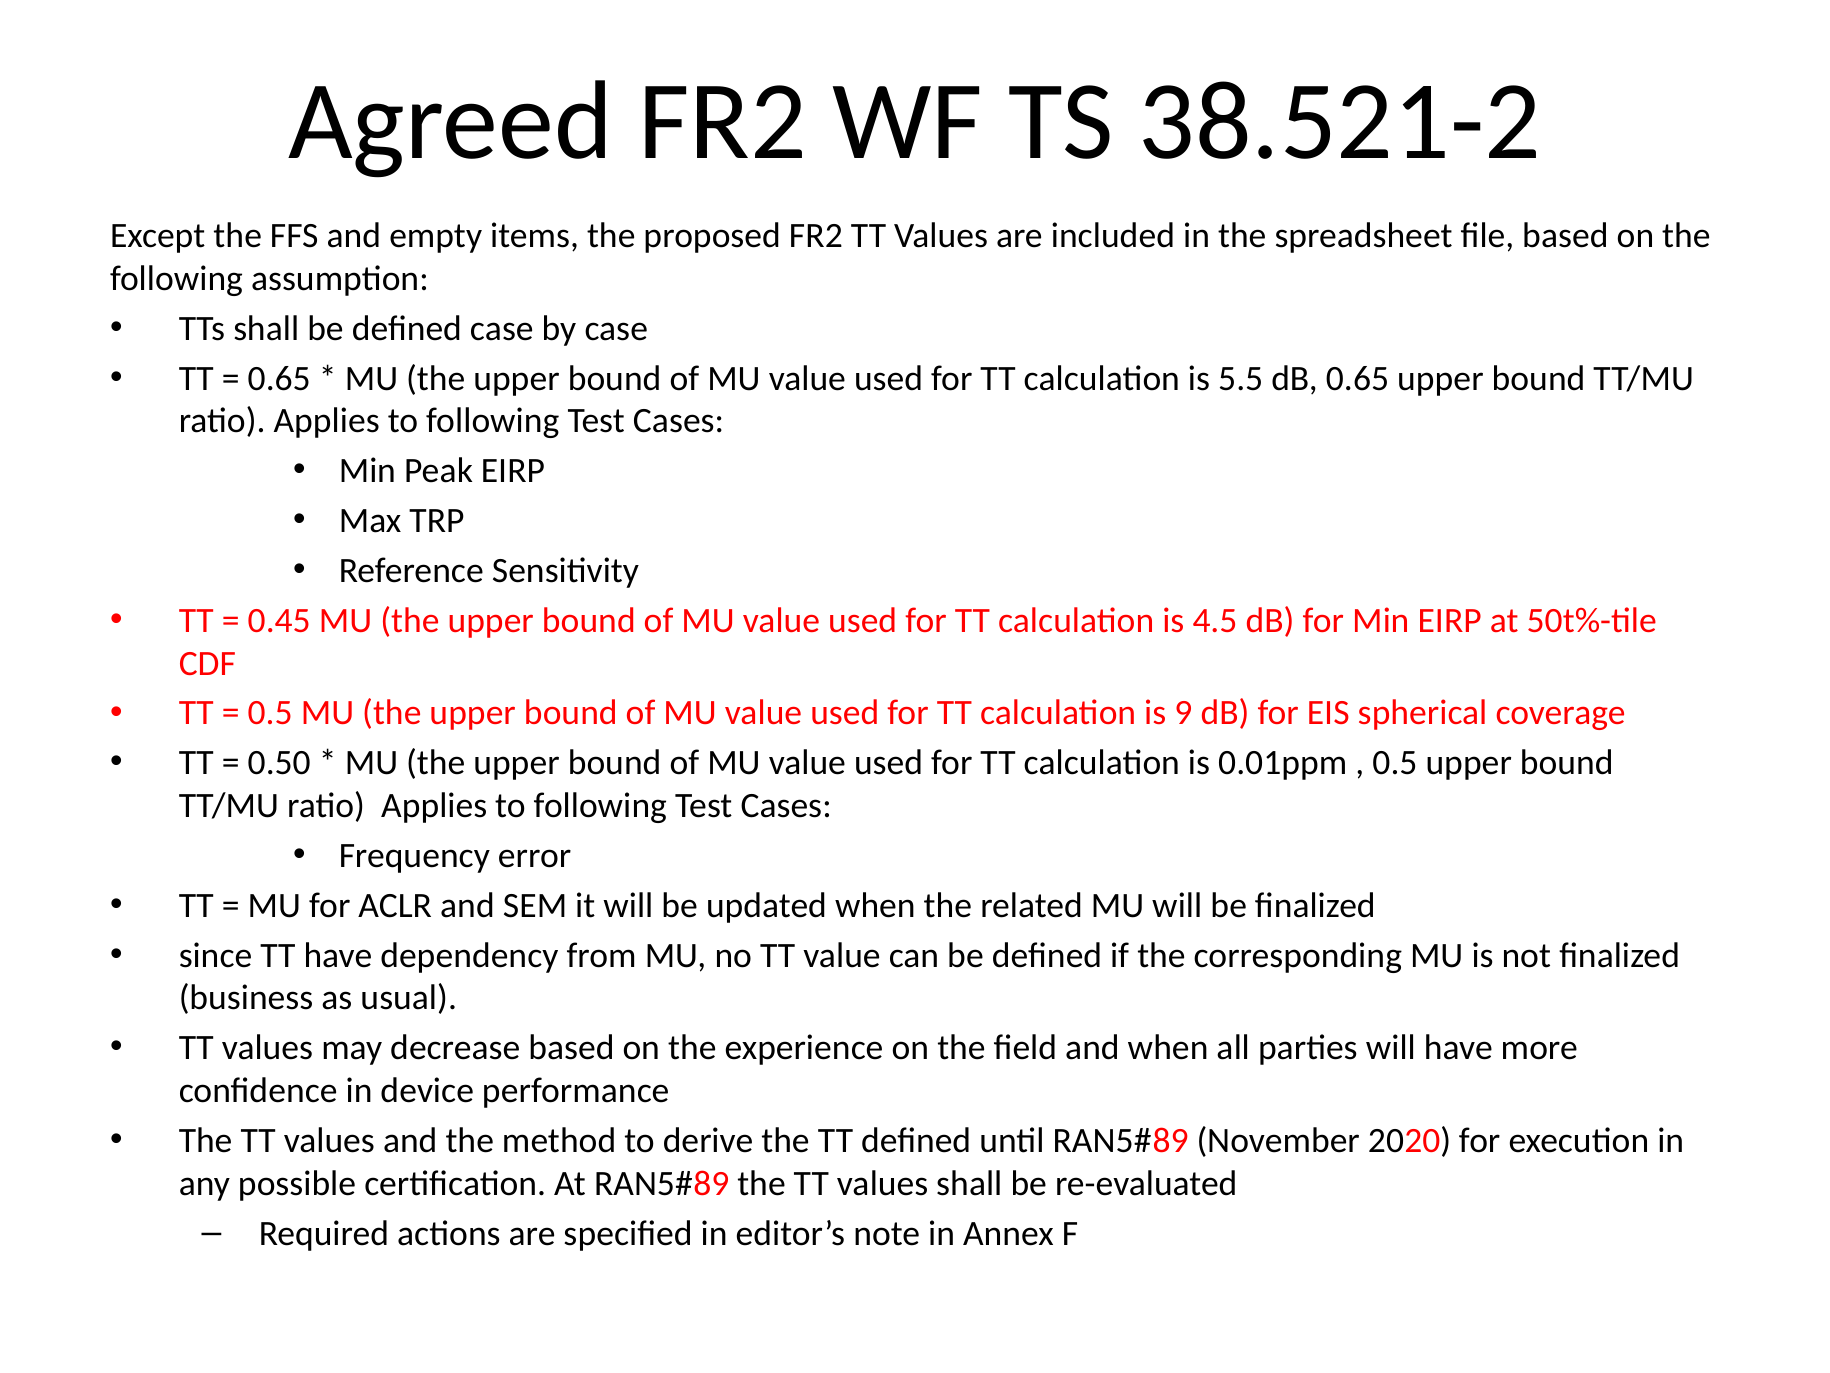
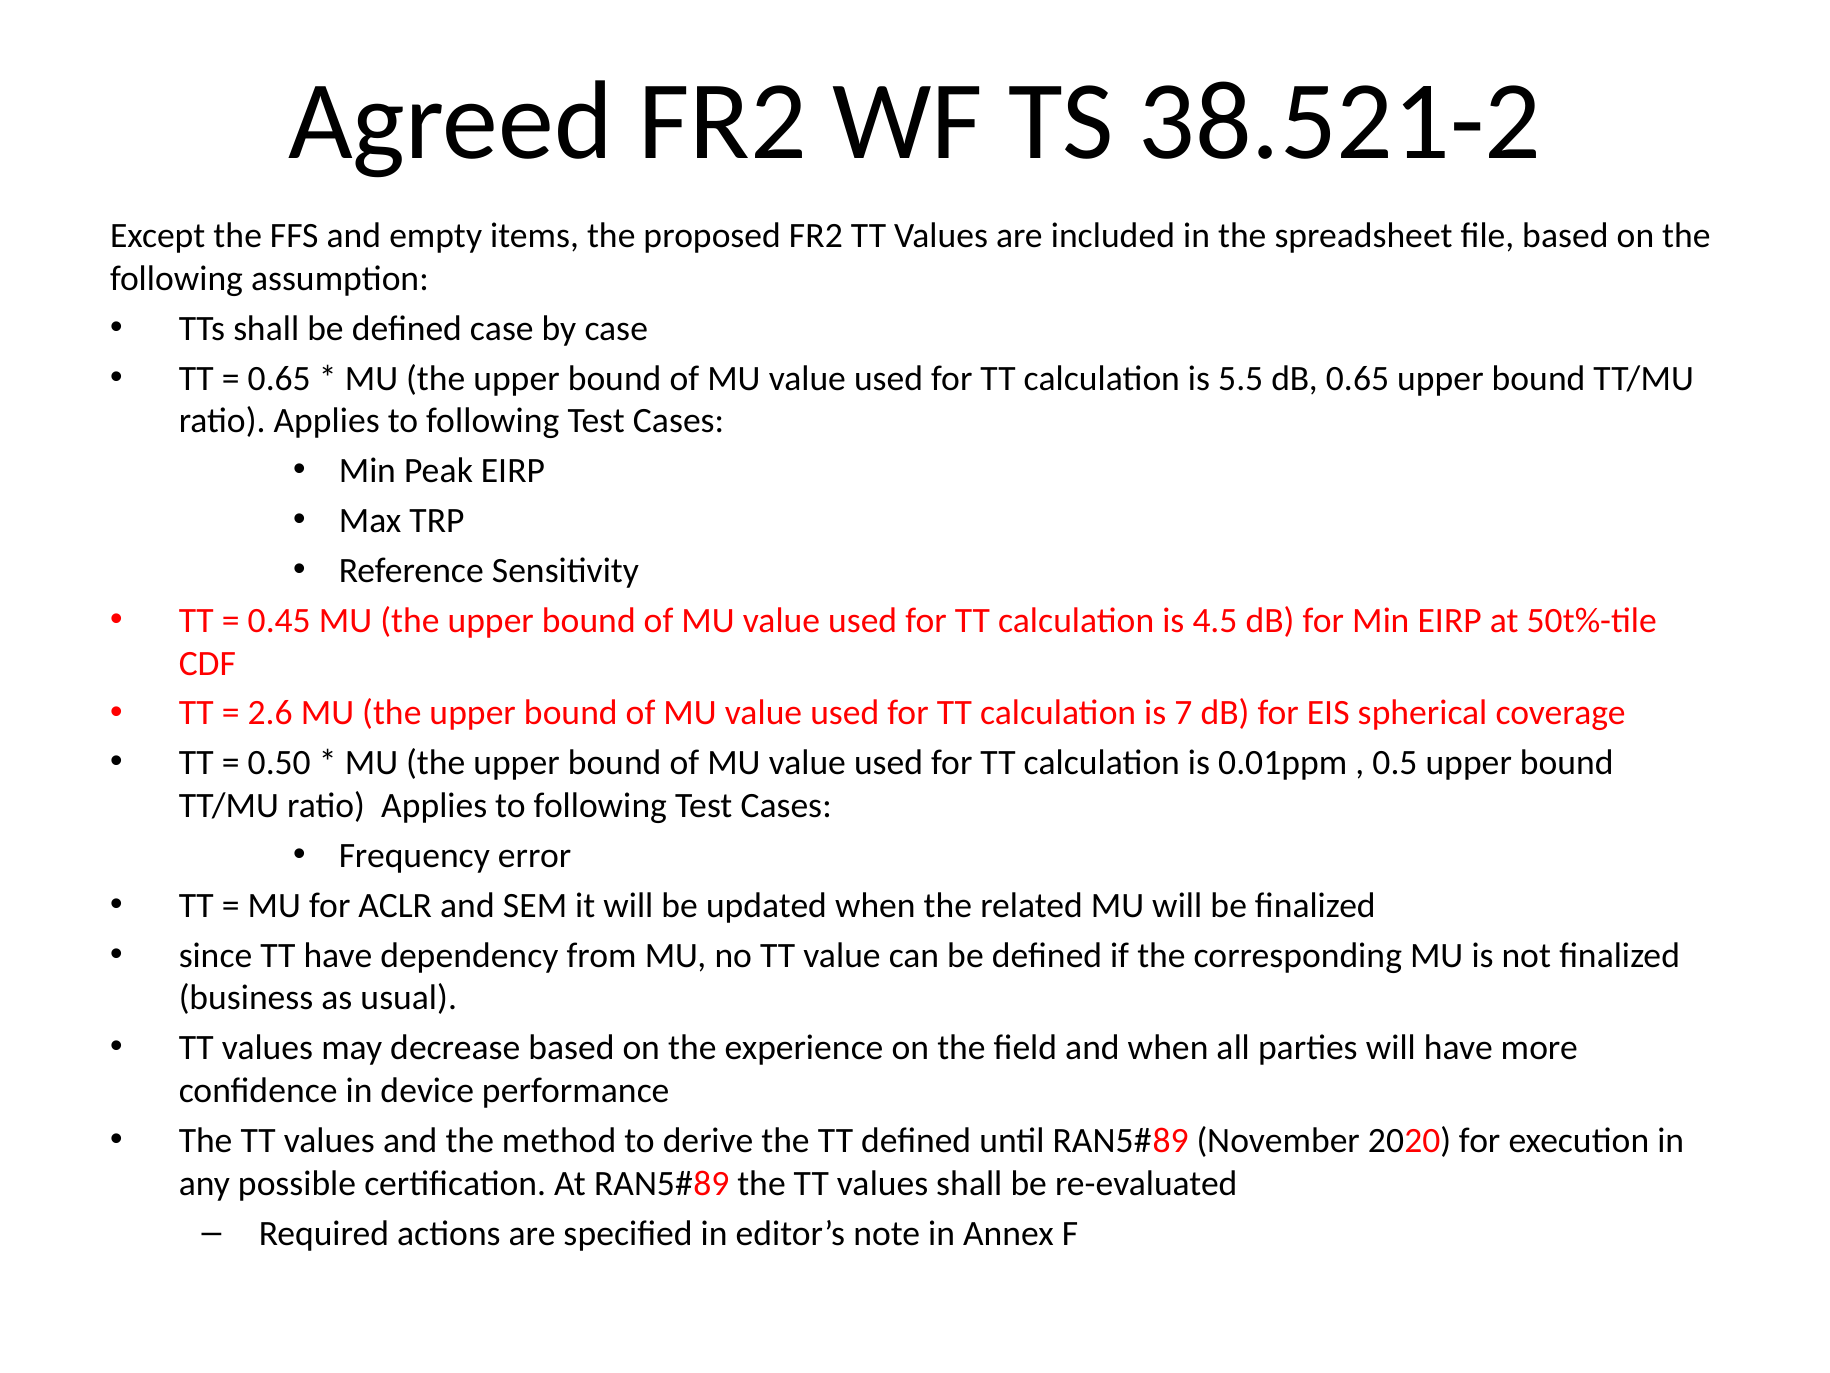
0.5 at (270, 713): 0.5 -> 2.6
9: 9 -> 7
